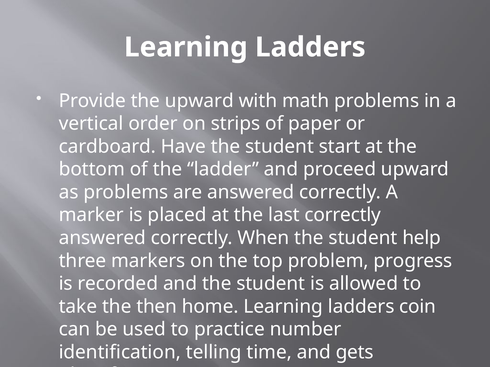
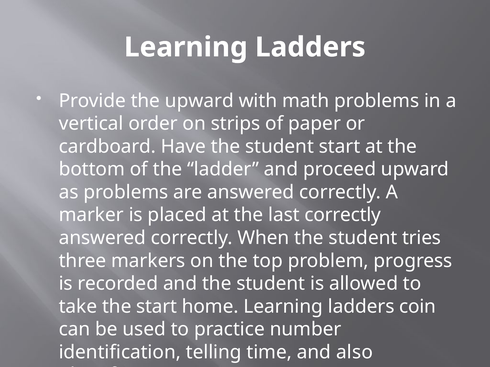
help: help -> tries
the then: then -> start
gets: gets -> also
